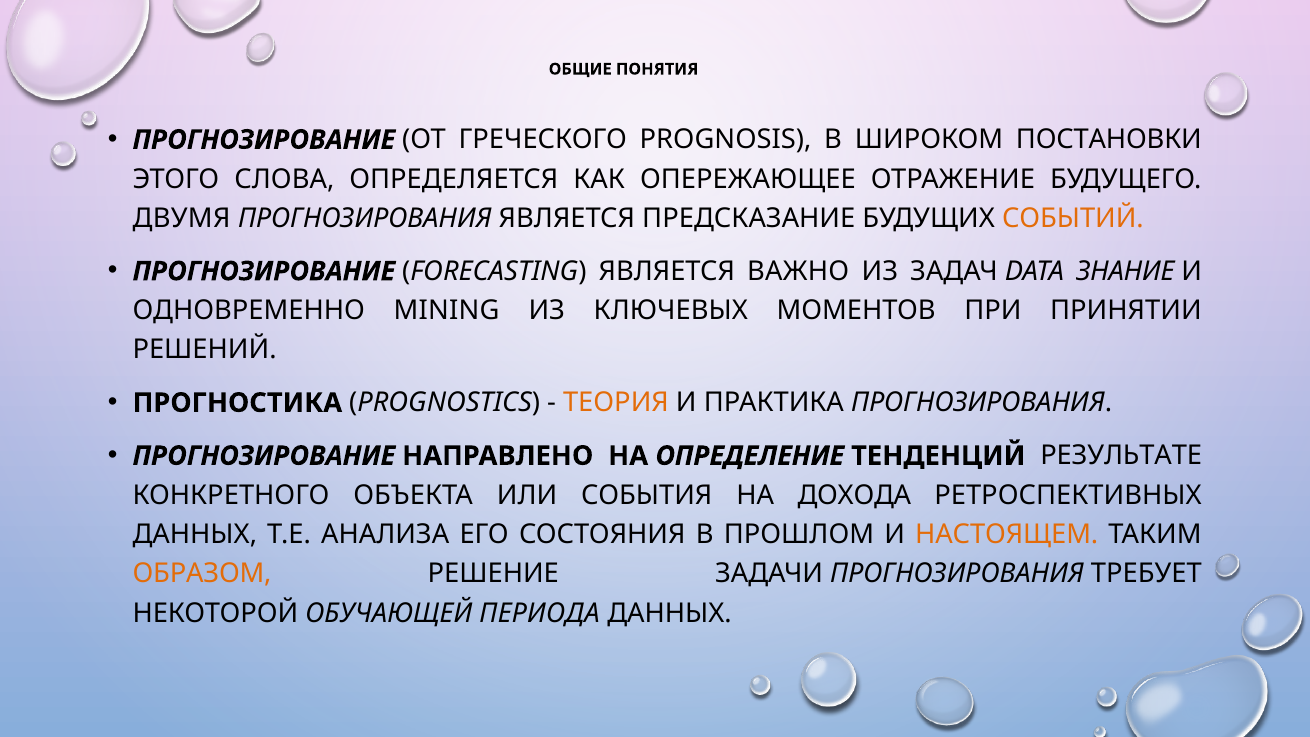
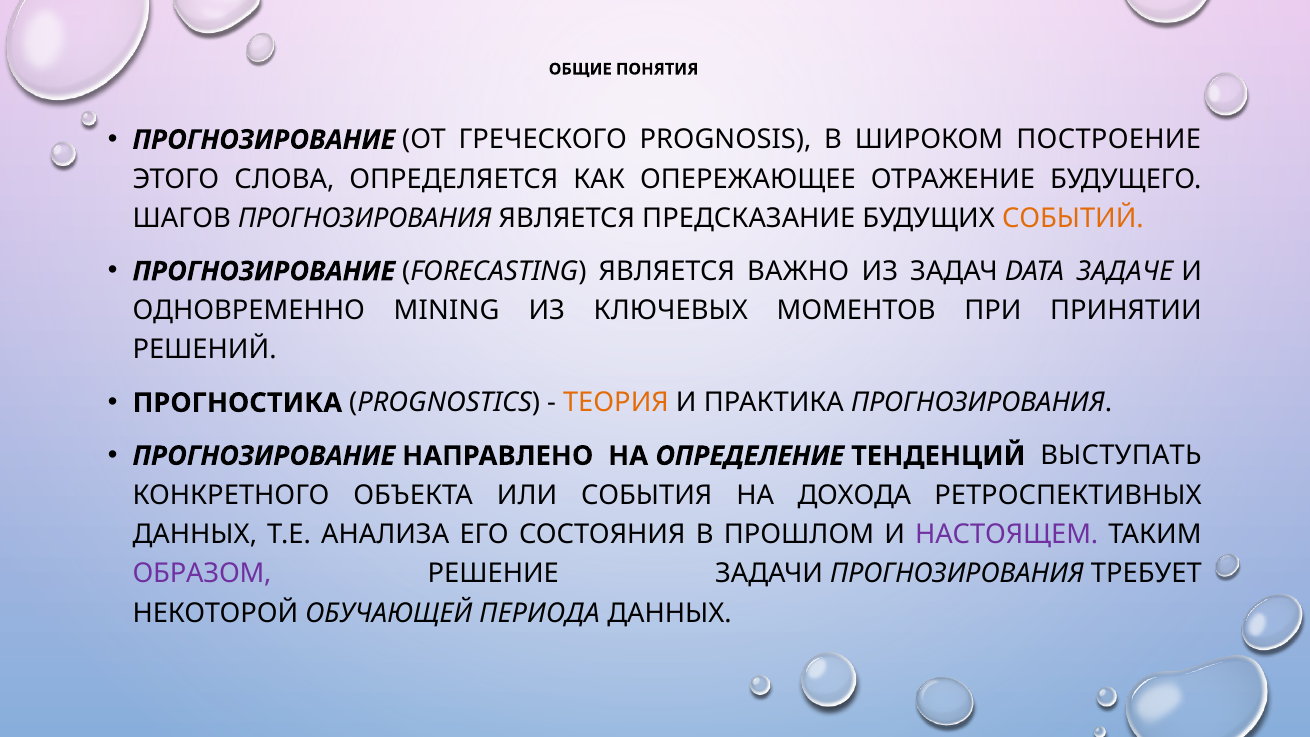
ПОСТАНОВКИ: ПОСТАНОВКИ -> ПОСТРОЕНИЕ
ДВУМЯ: ДВУМЯ -> ШАГОВ
ЗНАНИЕ: ЗНАНИЕ -> ЗАДАЧЕ
РЕЗУЛЬТАТЕ: РЕЗУЛЬТАТЕ -> ВЫСТУПАТЬ
НАСТОЯЩЕМ colour: orange -> purple
ОБРАЗОМ colour: orange -> purple
